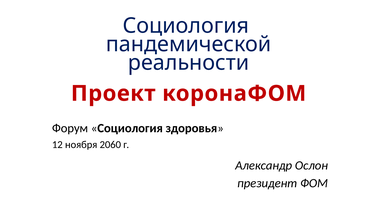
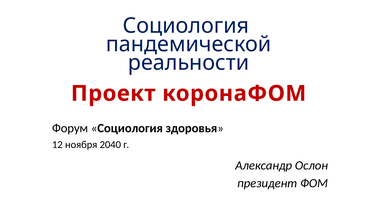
2060: 2060 -> 2040
